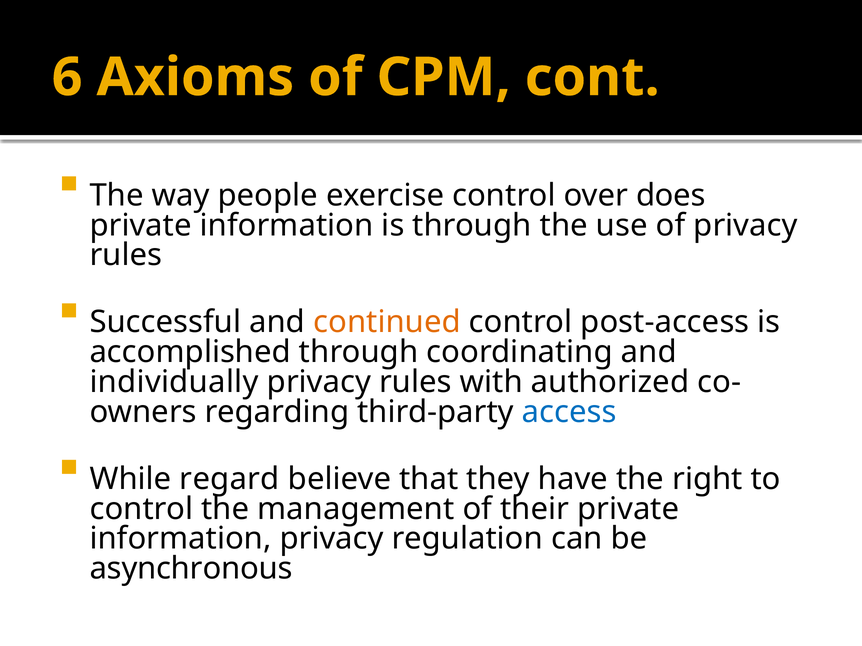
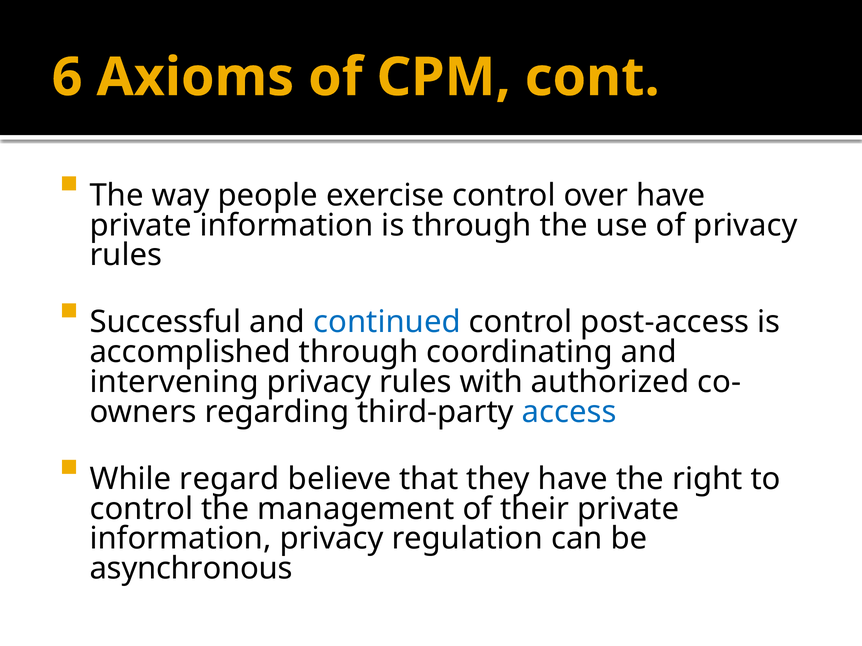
over does: does -> have
continued colour: orange -> blue
individually: individually -> intervening
